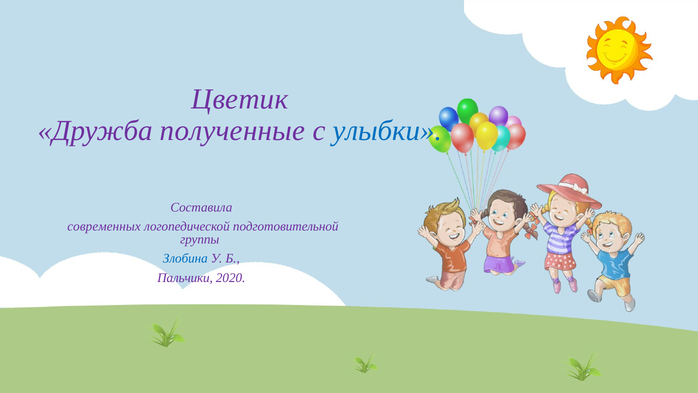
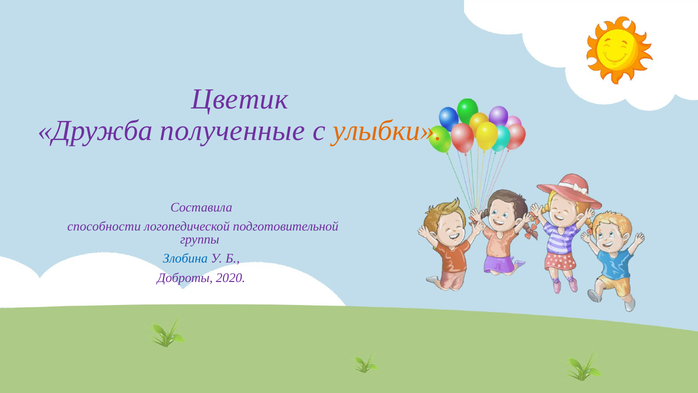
улыбки colour: blue -> orange
современных: современных -> способности
Пальчики: Пальчики -> Доброты
